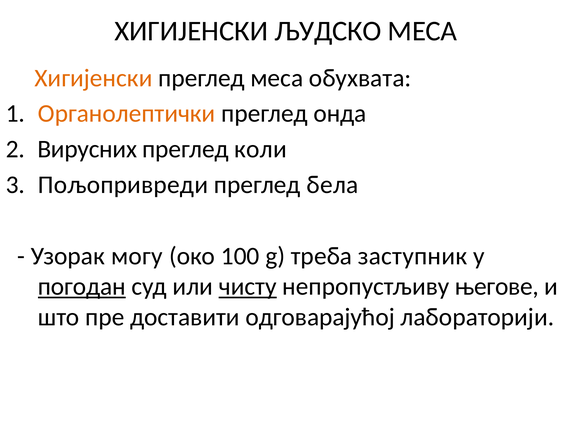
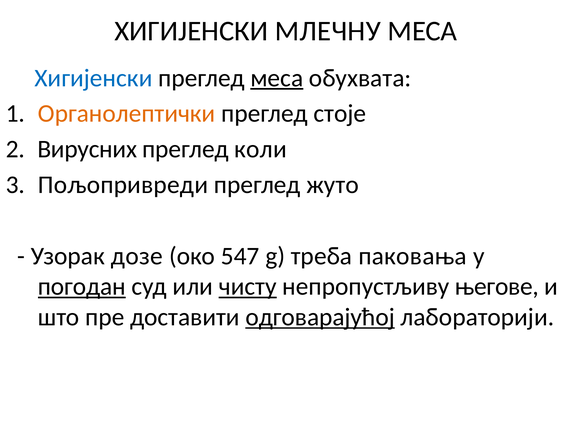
ЉУДСКО: ЉУДСКО -> МЛЕЧНУ
Хигијенски at (93, 78) colour: orange -> blue
меса at (277, 78) underline: none -> present
онда: онда -> стоје
бела: бела -> жуто
могу: могу -> дозе
100: 100 -> 547
заступник: заступник -> паковања
одговарајућој underline: none -> present
